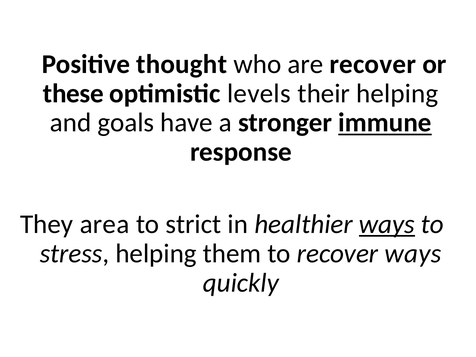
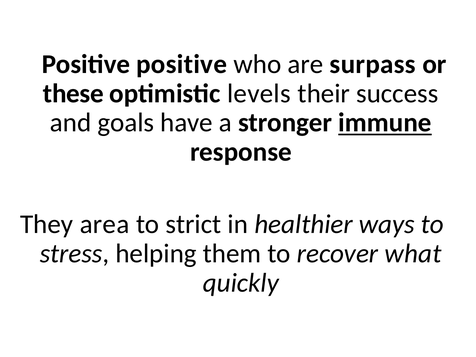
Positive thought: thought -> positive
are recover: recover -> surpass
their helping: helping -> success
ways at (387, 224) underline: present -> none
recover ways: ways -> what
